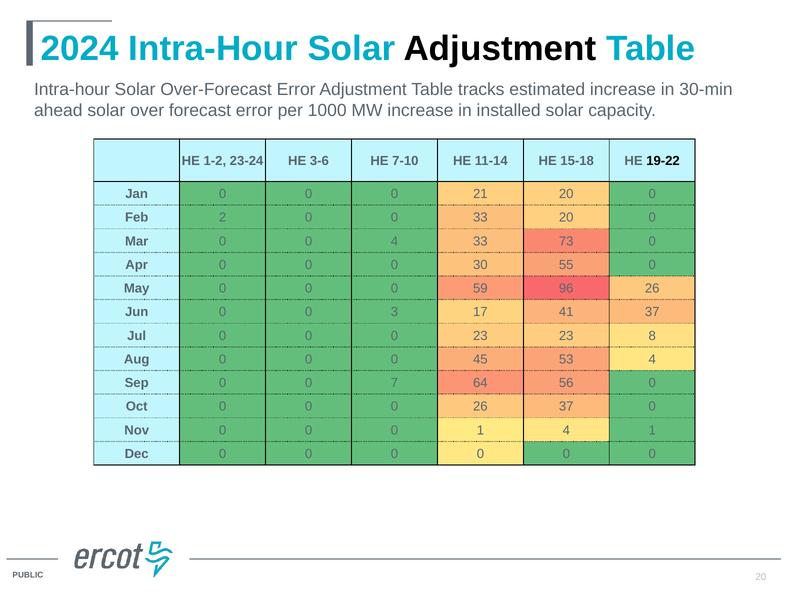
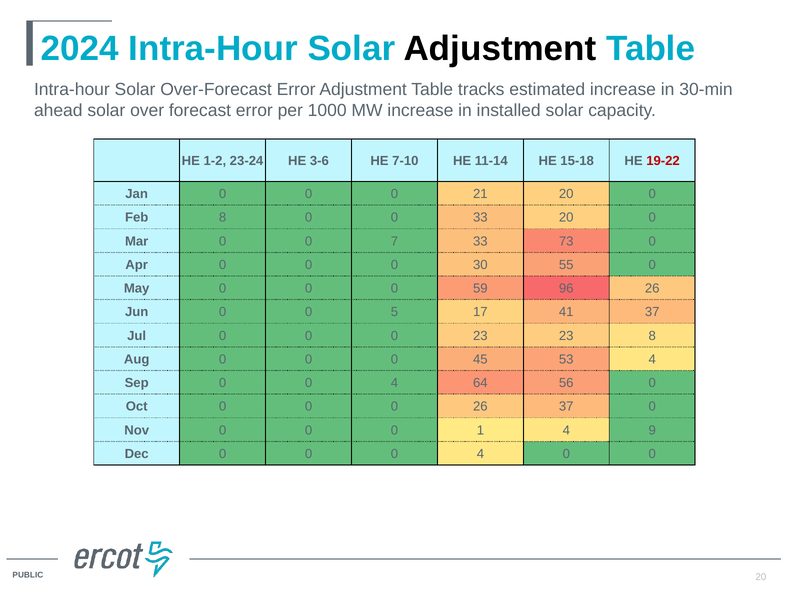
19-22 colour: black -> red
Feb 2: 2 -> 8
0 4: 4 -> 7
3: 3 -> 5
Sep 0 0 7: 7 -> 4
4 1: 1 -> 9
0 at (480, 454): 0 -> 4
